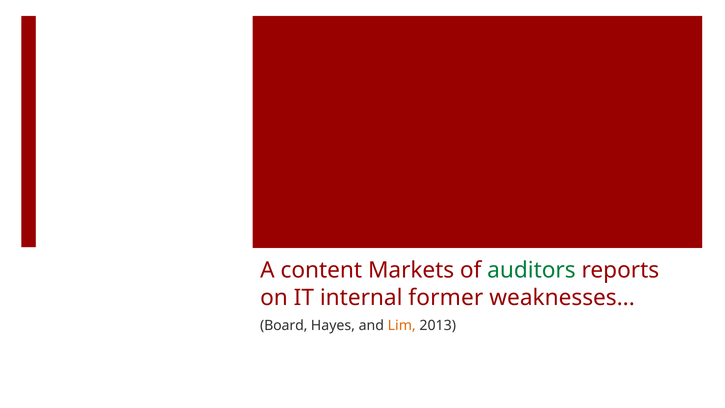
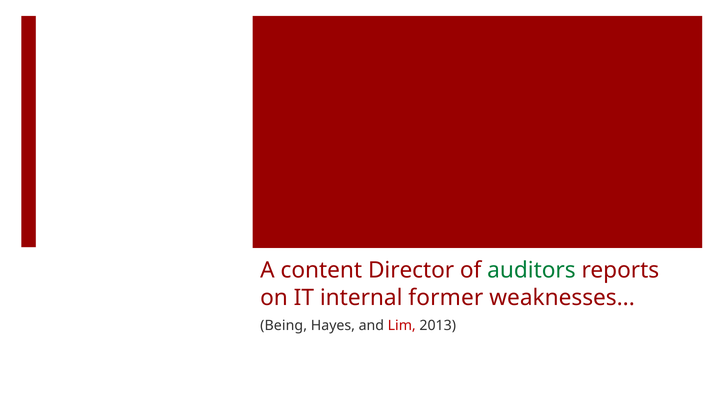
Markets: Markets -> Director
Board: Board -> Being
Lim colour: orange -> red
